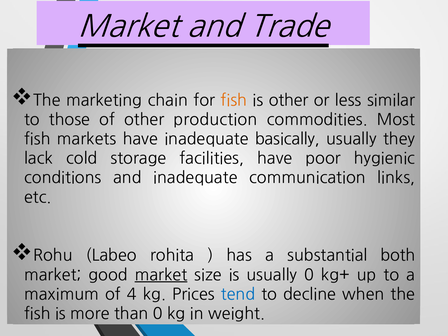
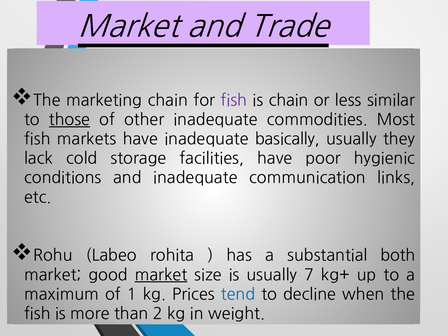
fish at (234, 100) colour: orange -> purple
is other: other -> chain
those underline: none -> present
other production: production -> inadequate
usually 0: 0 -> 7
4: 4 -> 1
than 0: 0 -> 2
